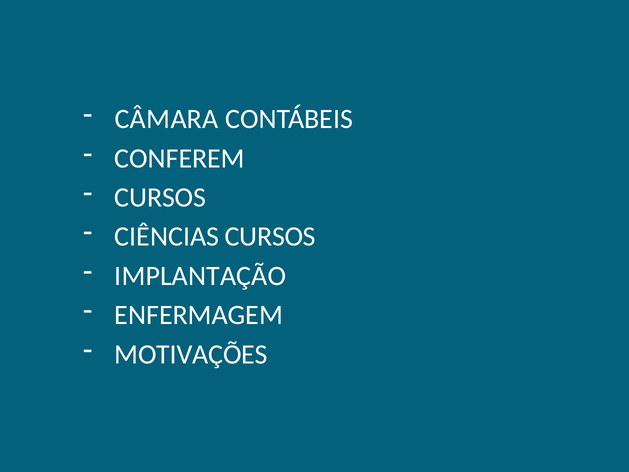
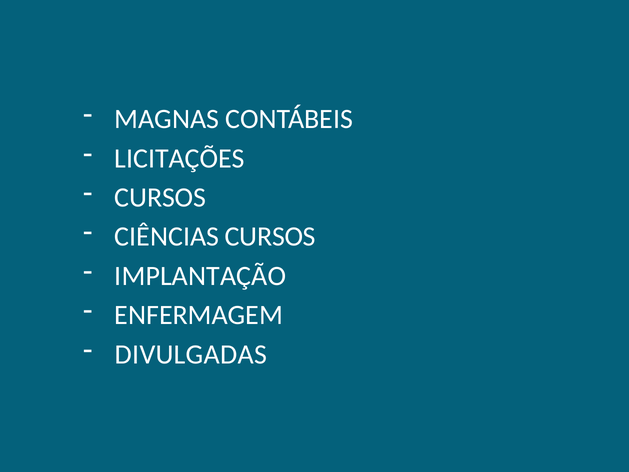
CÂMARA: CÂMARA -> MAGNAS
CONFEREM: CONFEREM -> LICITAÇÕES
MOTIVAÇÕES: MOTIVAÇÕES -> DIVULGADAS
